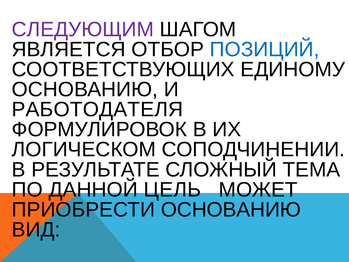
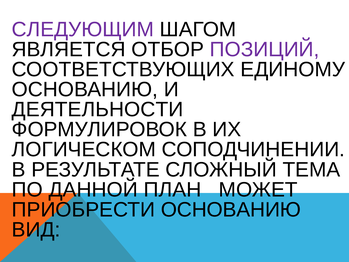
ПОЗИЦИЙ colour: blue -> purple
РАБОТОДАТЕЛЯ: РАБОТОДАТЕЛЯ -> ДЕЯТЕЛЬНОСТИ
ЦЕЛЬ: ЦЕЛЬ -> ПЛАН
